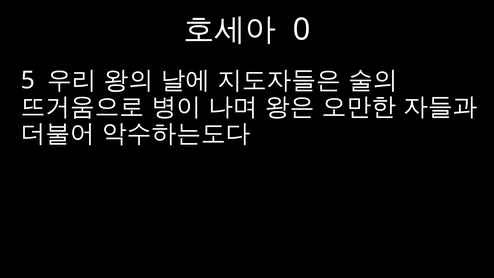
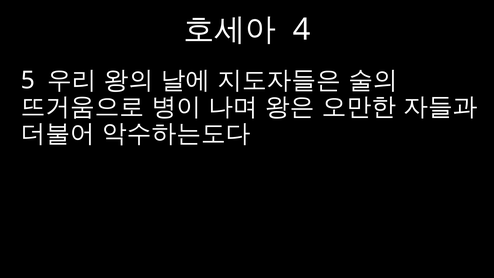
0: 0 -> 4
